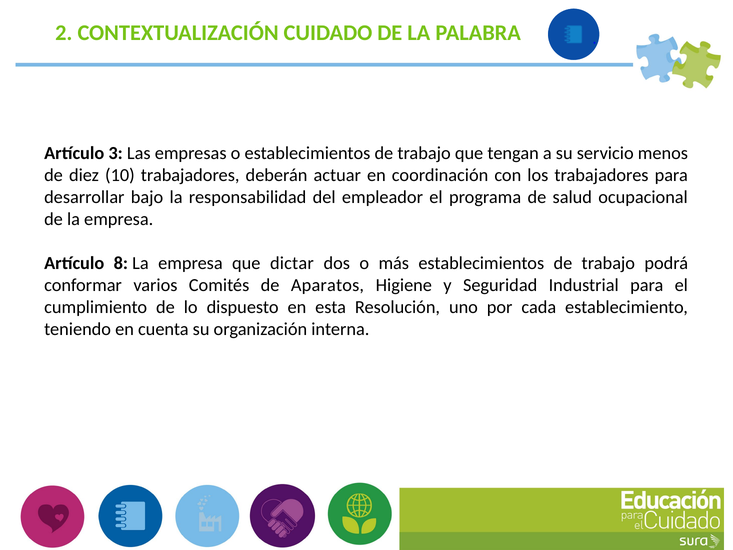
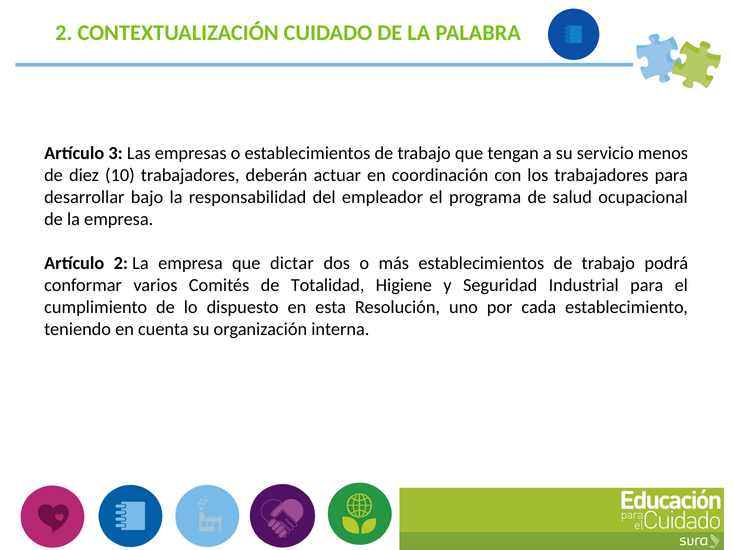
Artículo 8: 8 -> 2
Aparatos: Aparatos -> Totalidad
